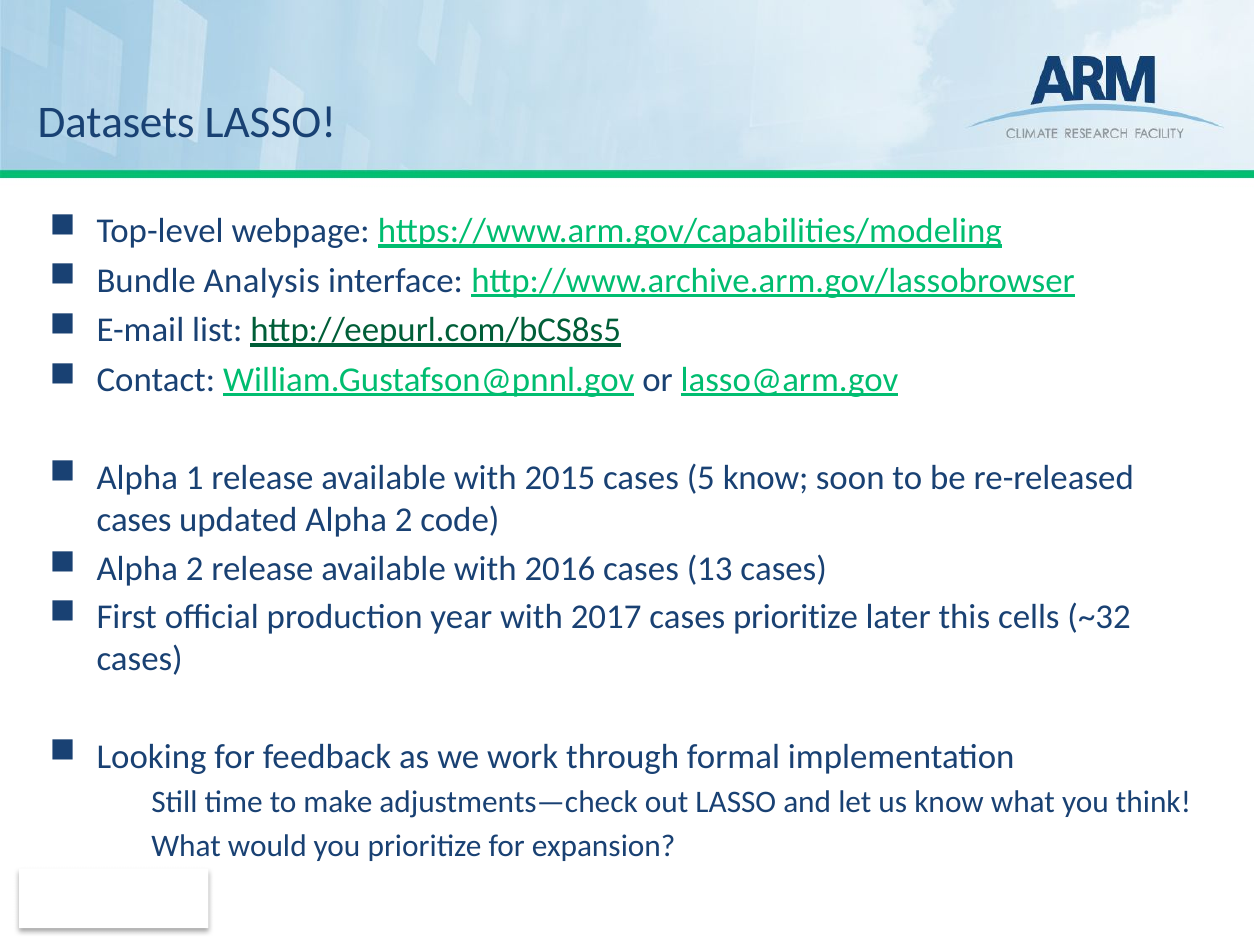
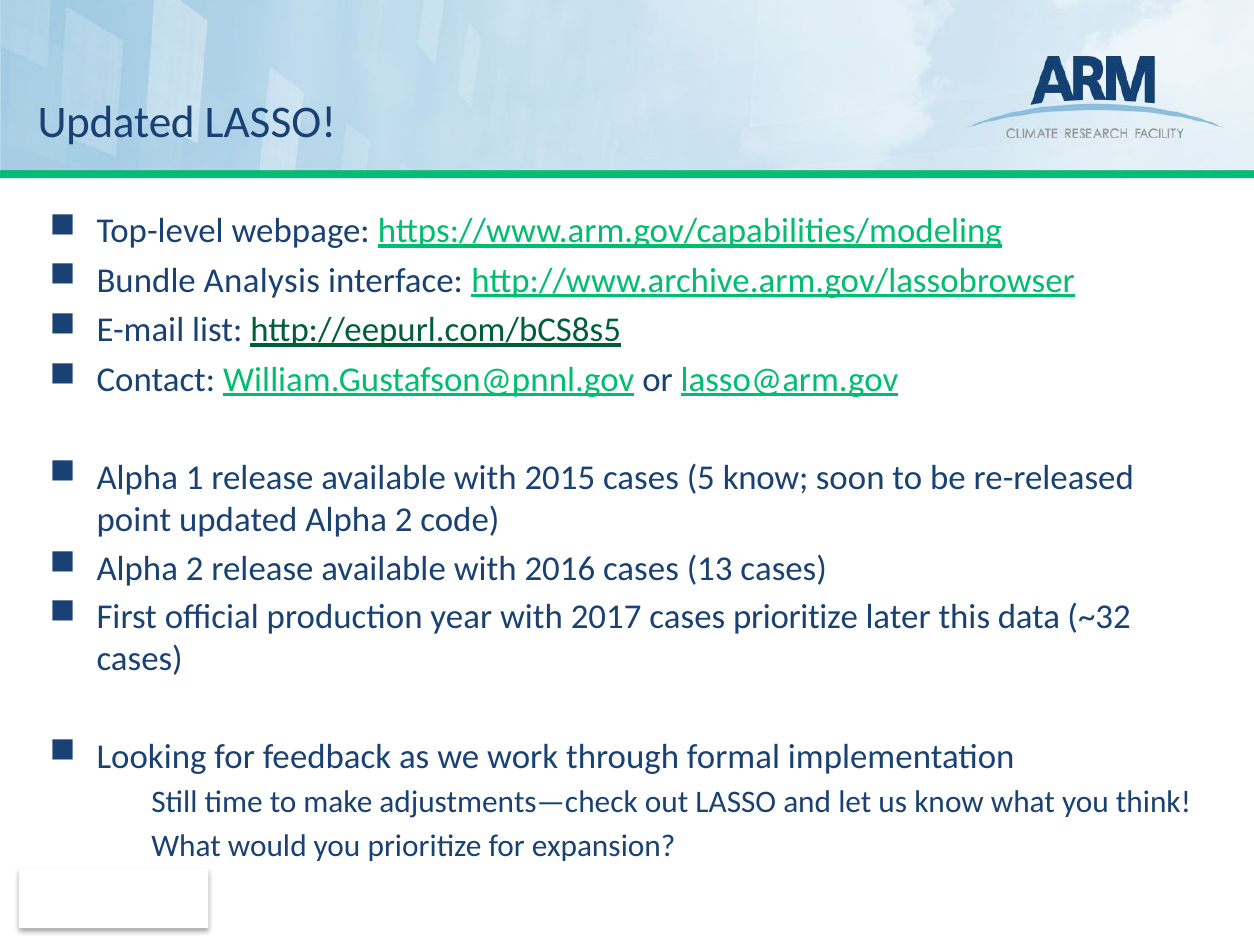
Datasets at (116, 123): Datasets -> Updated
cases at (134, 520): cases -> point
cells: cells -> data
